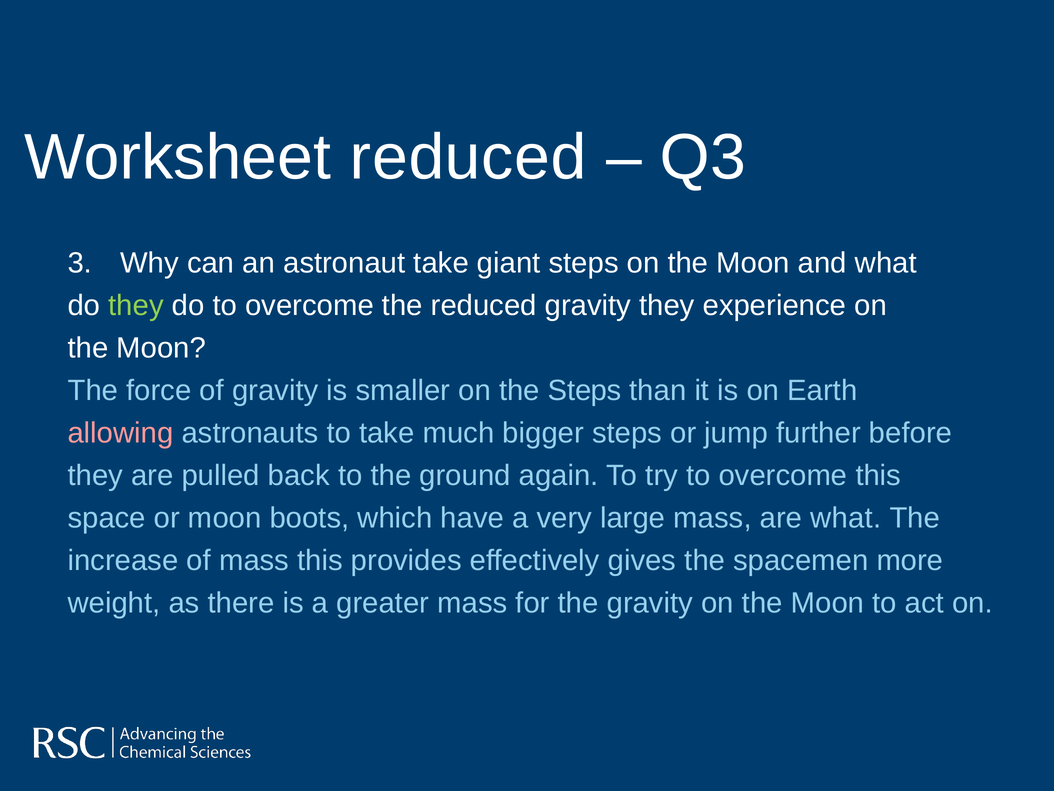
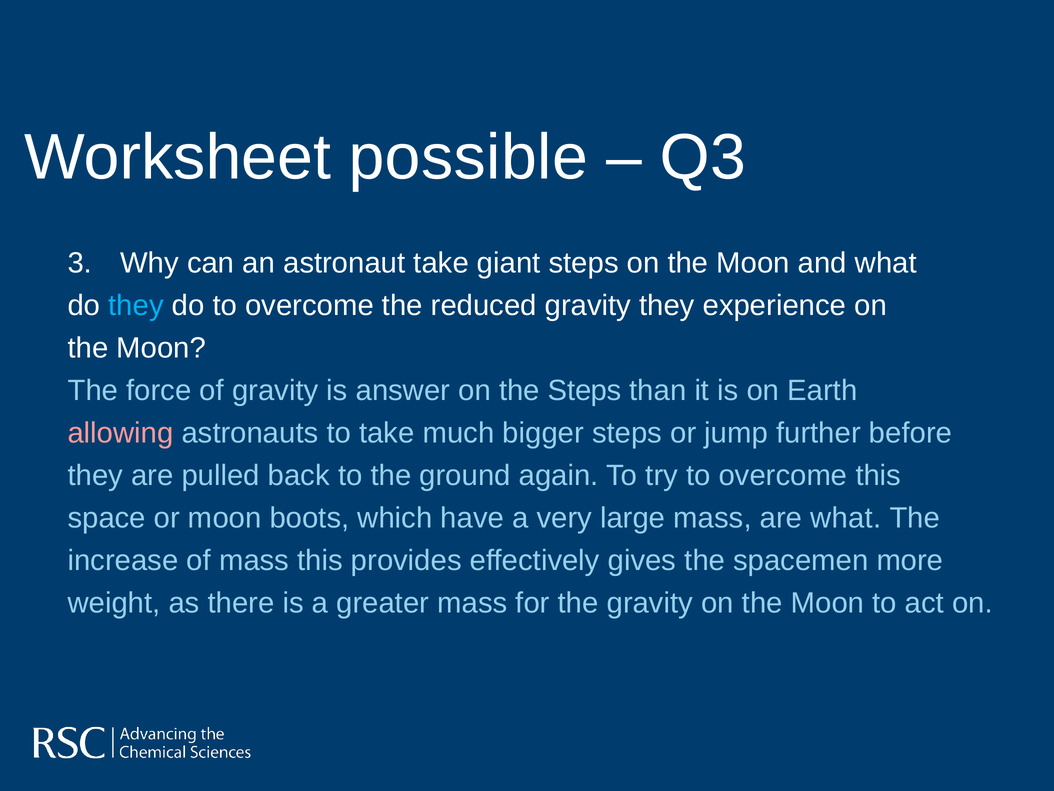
Worksheet reduced: reduced -> possible
they at (136, 305) colour: light green -> light blue
smaller: smaller -> answer
